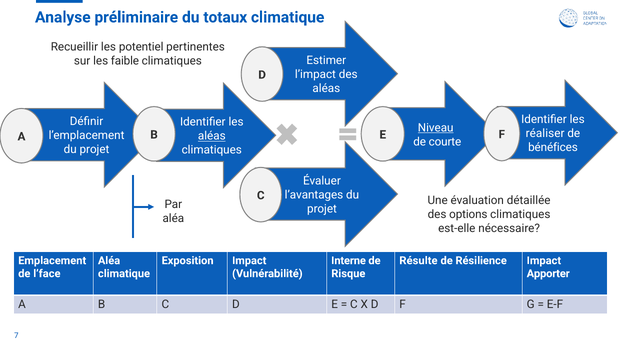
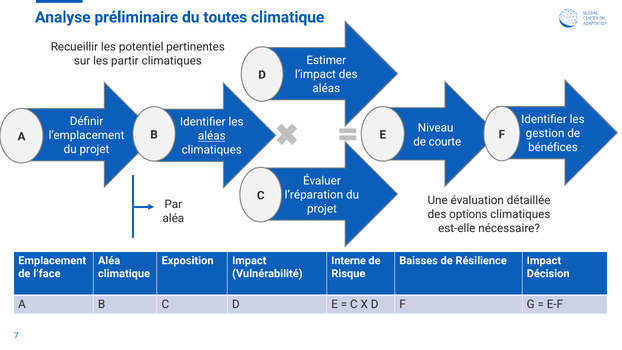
totaux: totaux -> toutes
faible: faible -> partir
Niveau underline: present -> none
réaliser: réaliser -> gestion
l’avantages: l’avantages -> l’réparation
Résulte: Résulte -> Baisses
Apporter: Apporter -> Décision
